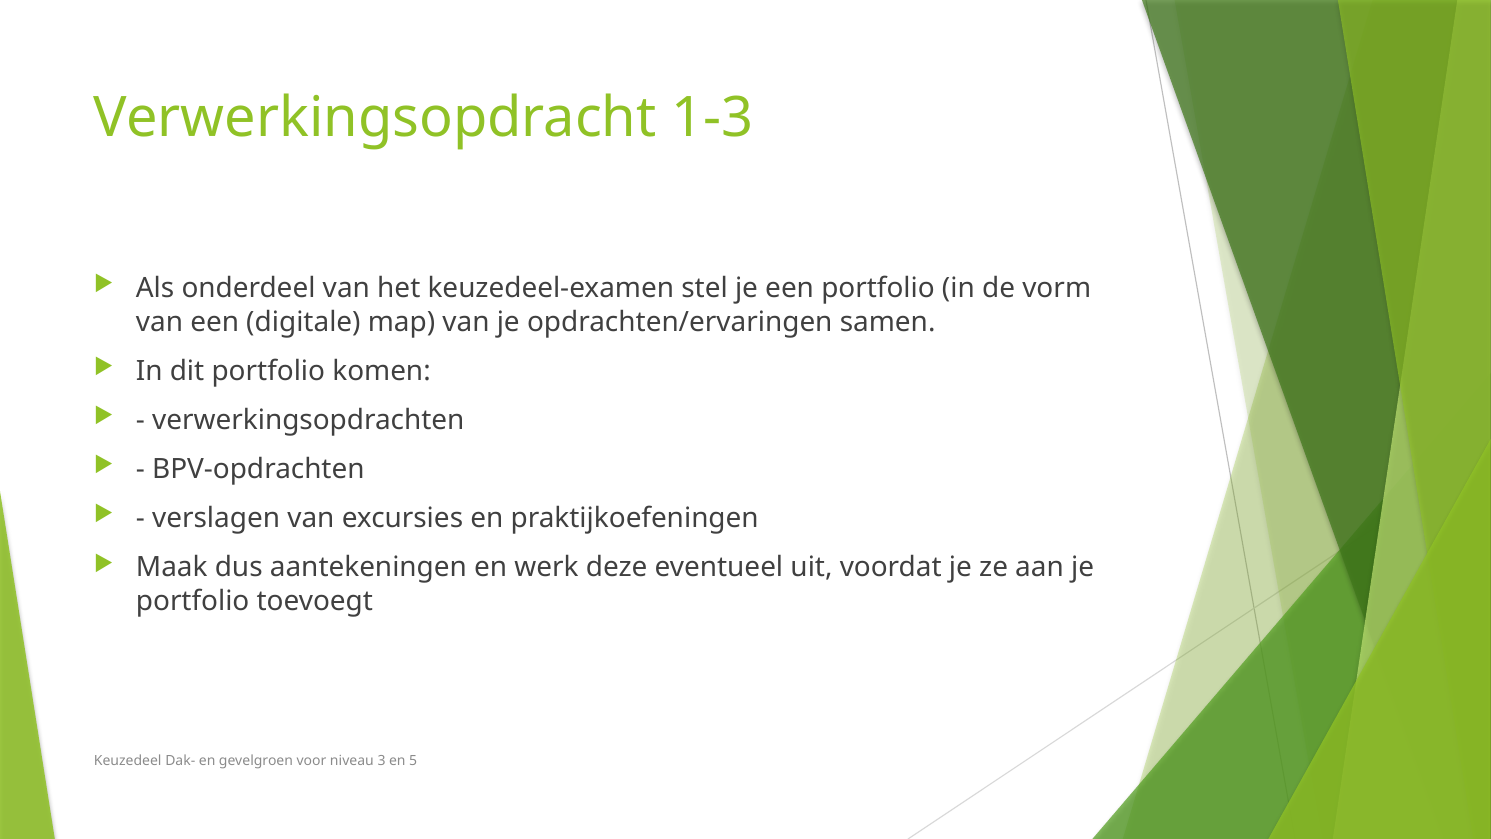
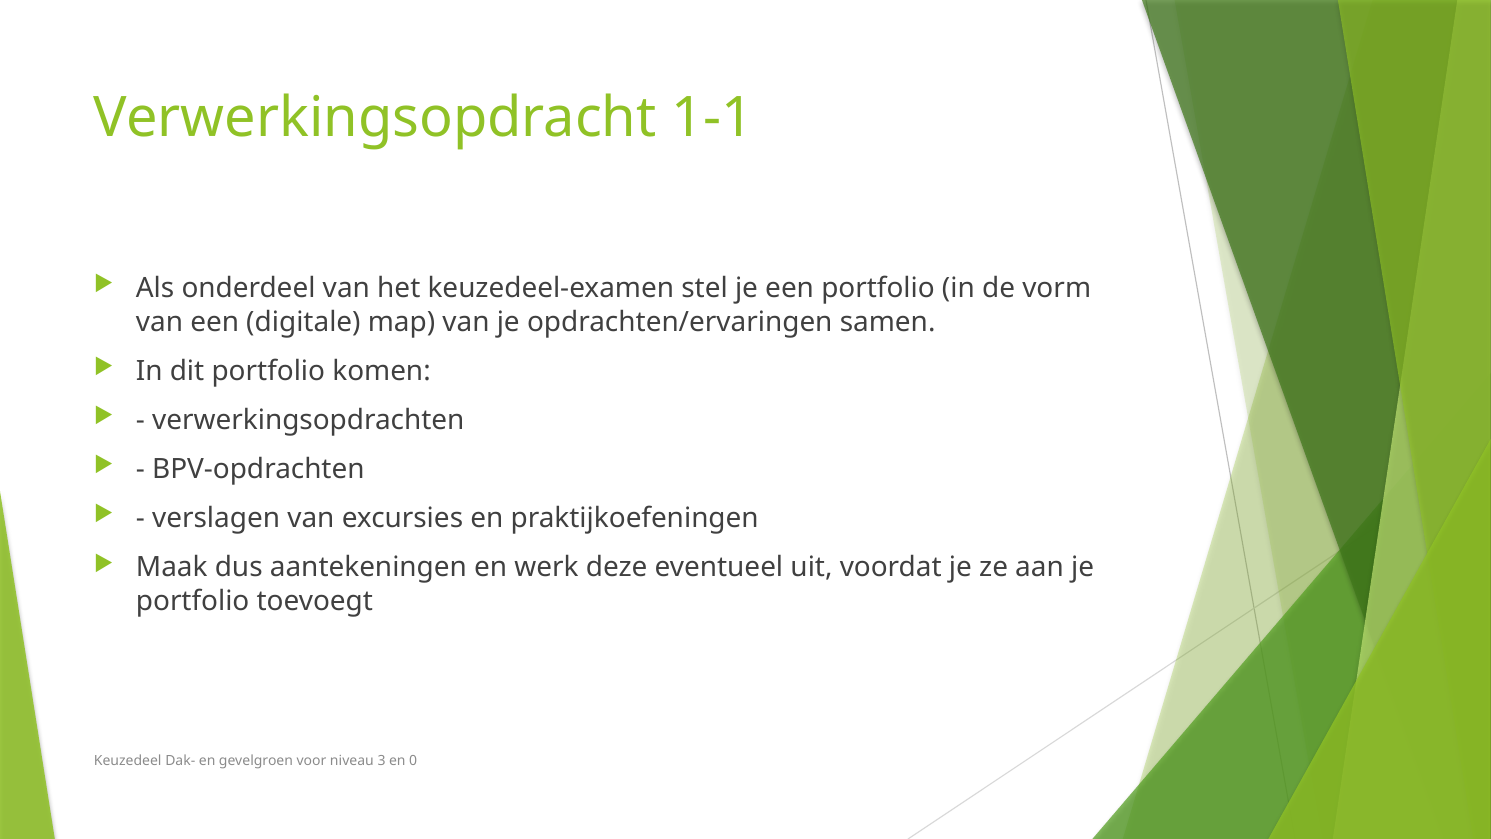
1-3: 1-3 -> 1-1
5: 5 -> 0
